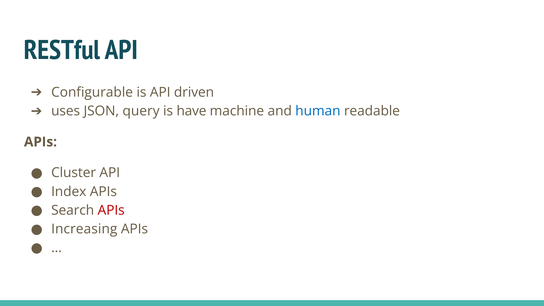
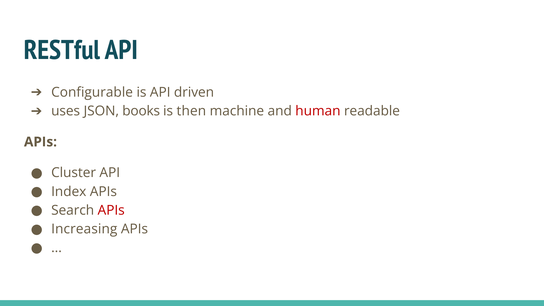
query: query -> books
have: have -> then
human colour: blue -> red
